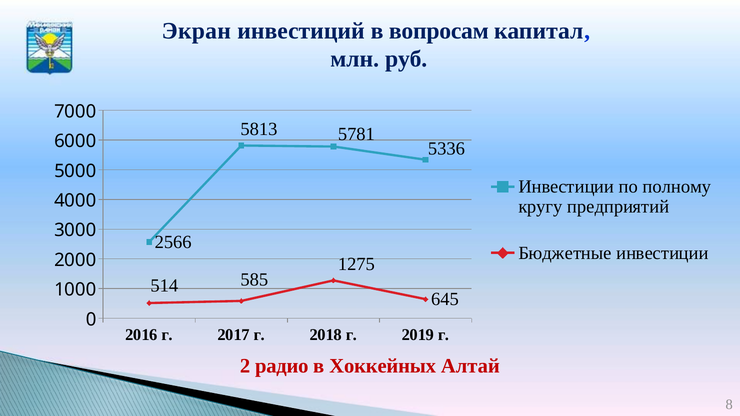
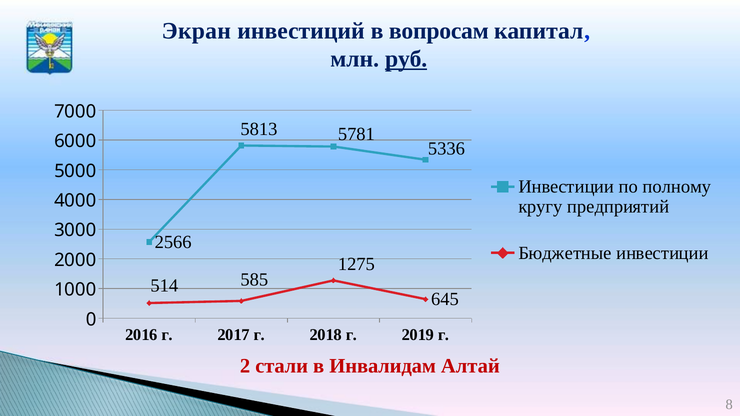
руб underline: none -> present
радио: радио -> стали
Хоккейных: Хоккейных -> Инвалидам
